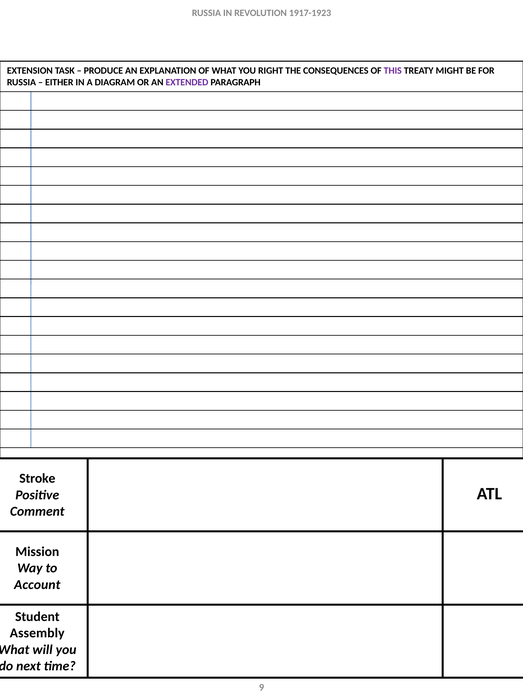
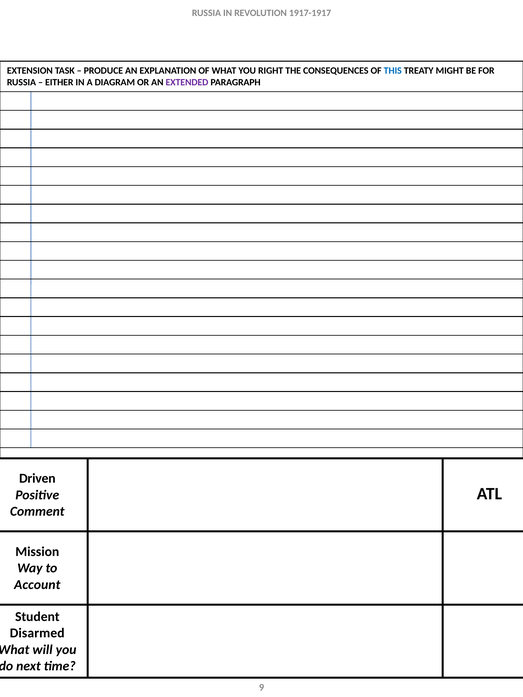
1917-1923: 1917-1923 -> 1917-1917
THIS colour: purple -> blue
Stroke: Stroke -> Driven
Assembly: Assembly -> Disarmed
